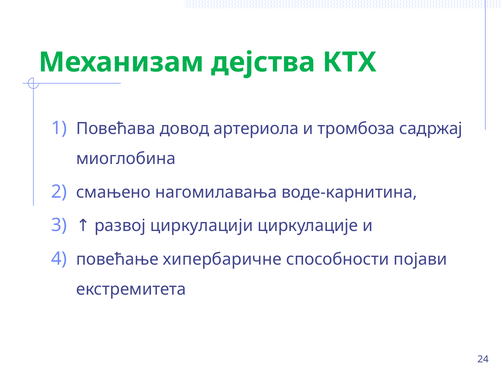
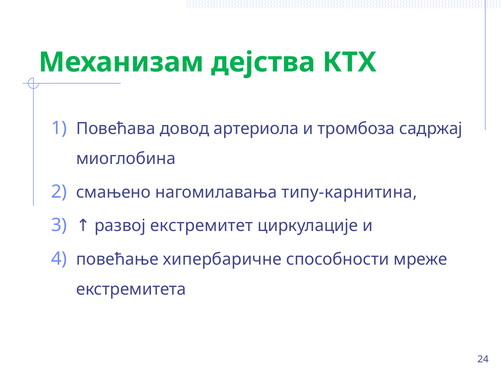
воде-карнитина: воде-карнитина -> типу-карнитина
циркулацији: циркулацији -> екстремитет
појави: појави -> мреже
